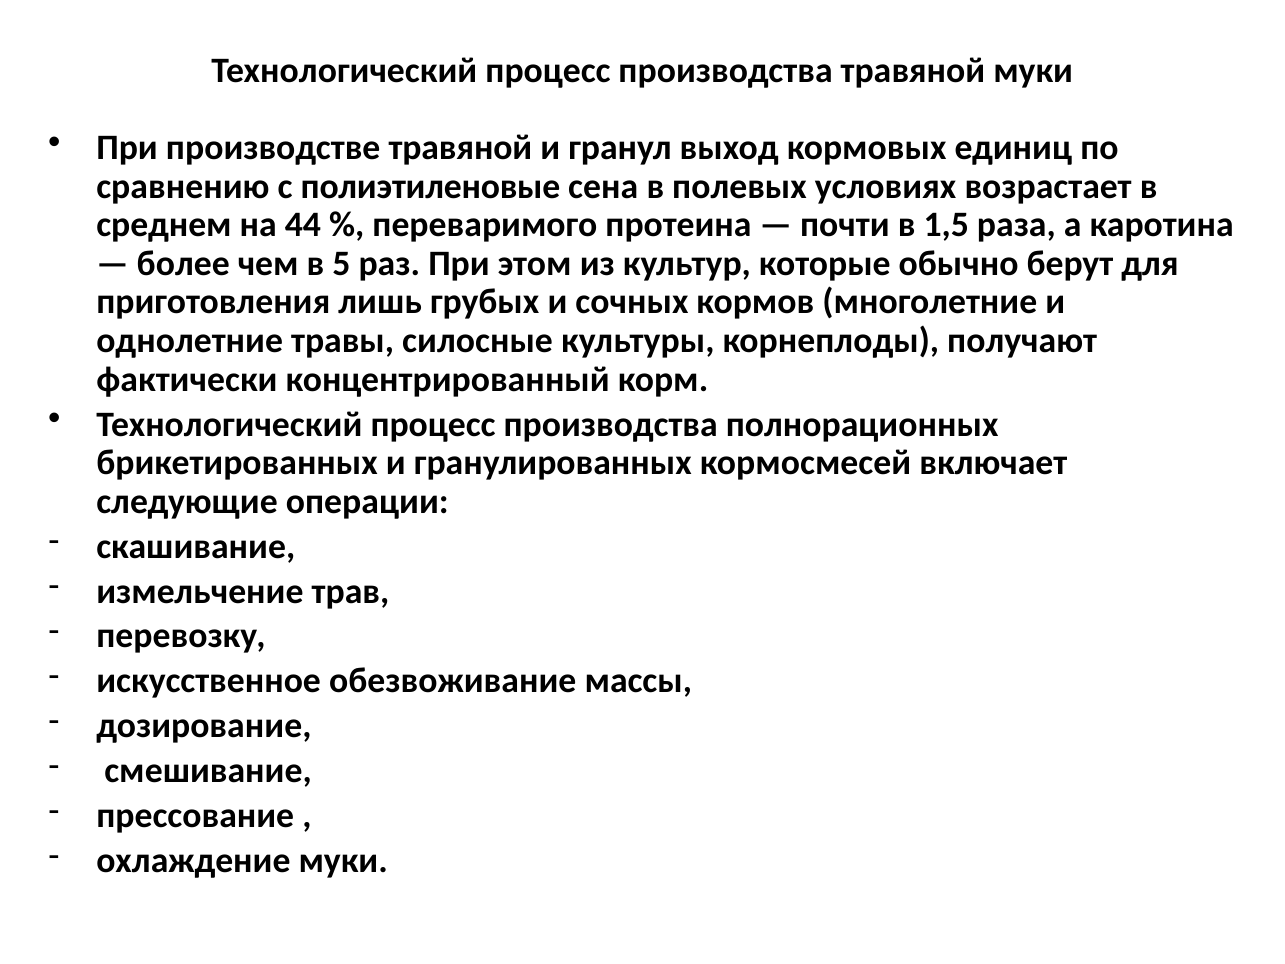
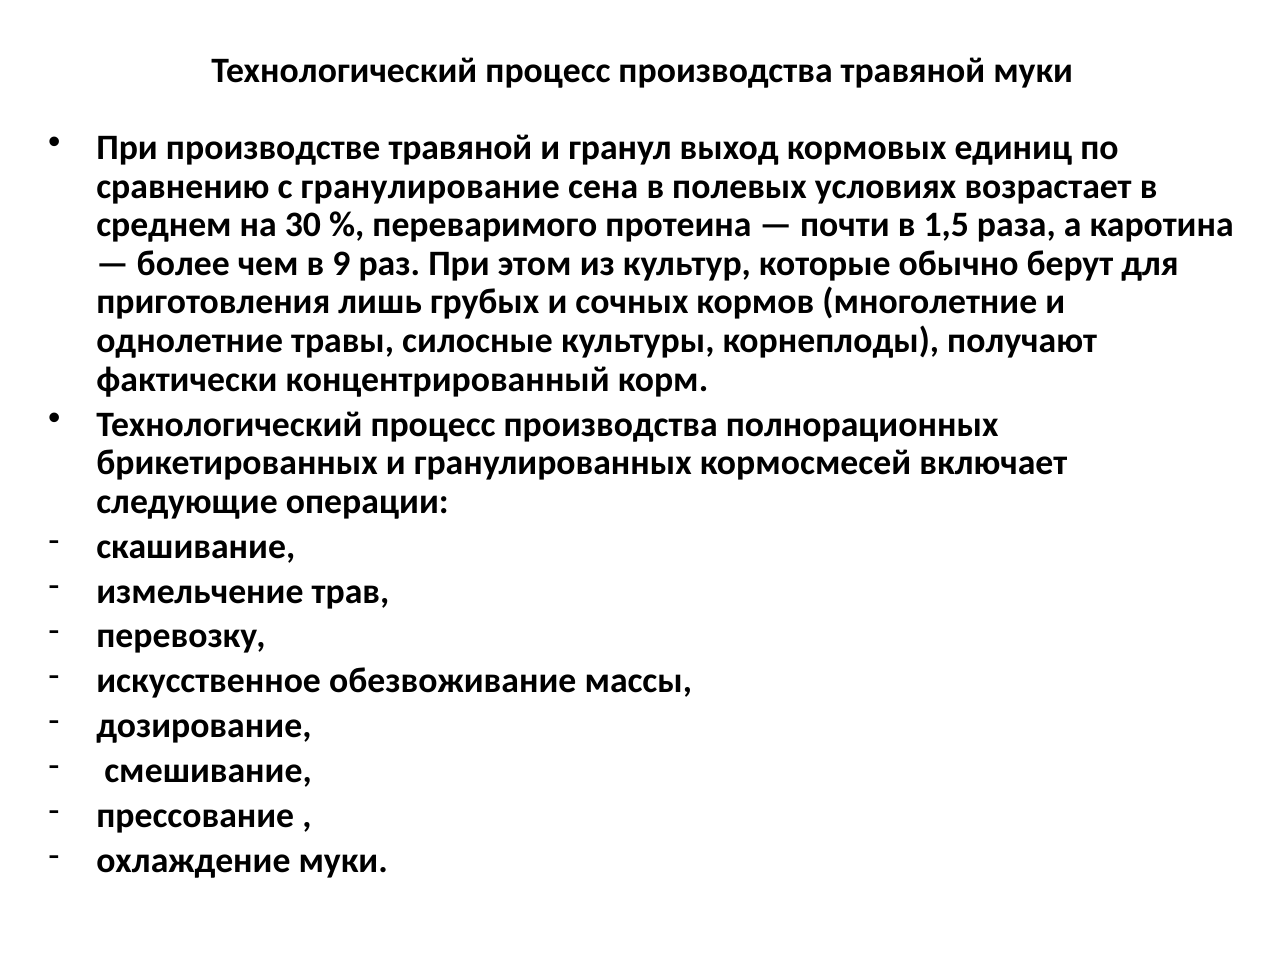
полиэтиленовые: полиэтиленовые -> гранулирование
44: 44 -> 30
5: 5 -> 9
